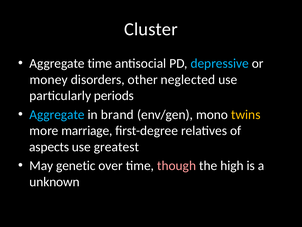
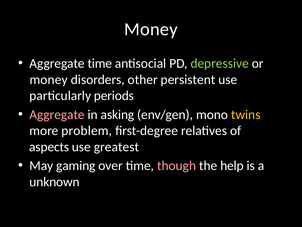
Cluster at (151, 29): Cluster -> Money
depressive colour: light blue -> light green
neglected: neglected -> persistent
Aggregate at (57, 114) colour: light blue -> pink
brand: brand -> asking
marriage: marriage -> problem
genetic: genetic -> gaming
high: high -> help
